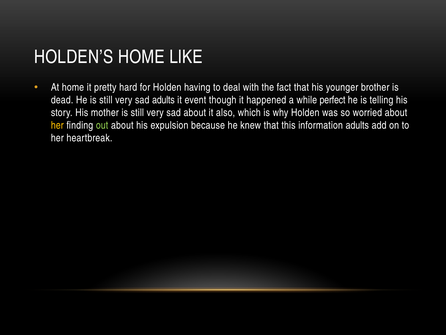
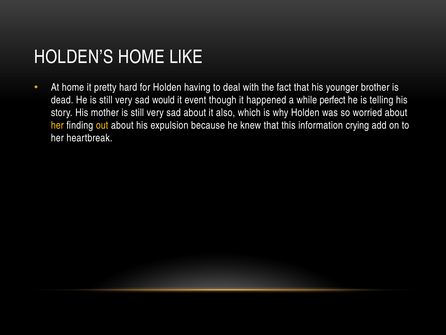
sad adults: adults -> would
out colour: light green -> yellow
information adults: adults -> crying
